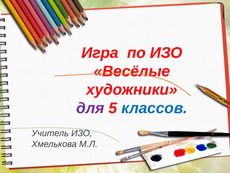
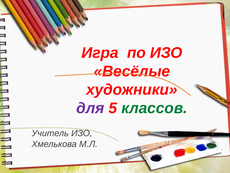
классов colour: blue -> green
